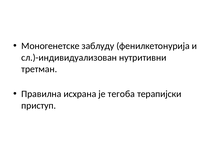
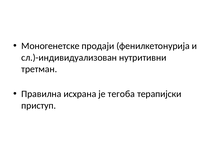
заблуду: заблуду -> продаји
